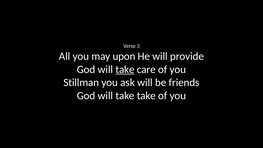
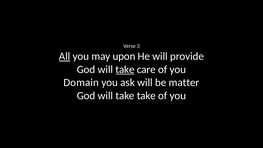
All underline: none -> present
Stillman: Stillman -> Domain
friends: friends -> matter
